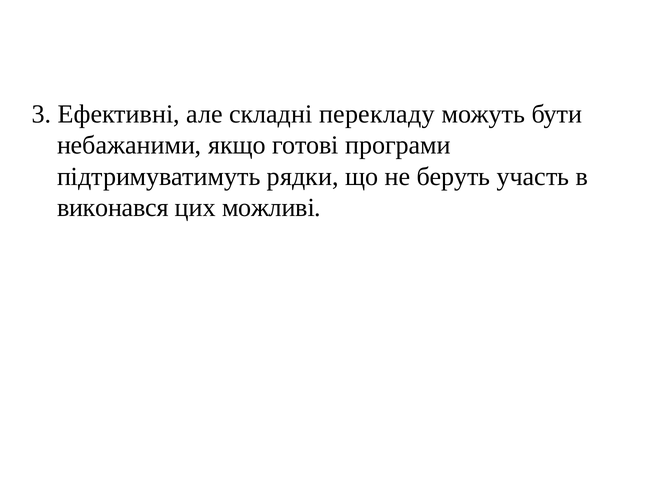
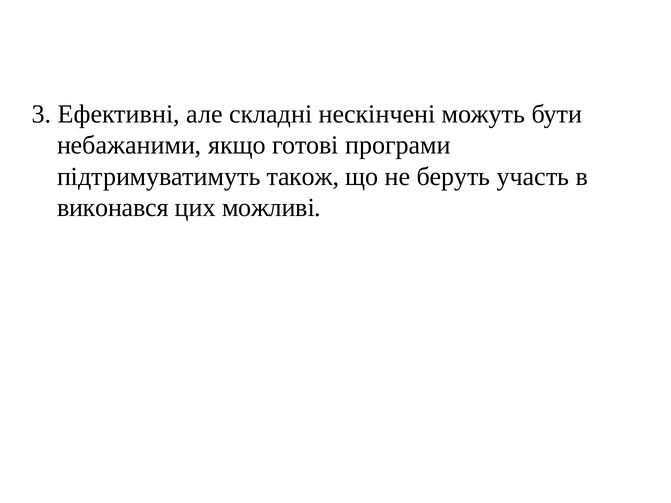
перекладу: перекладу -> нескінчені
рядки: рядки -> також
